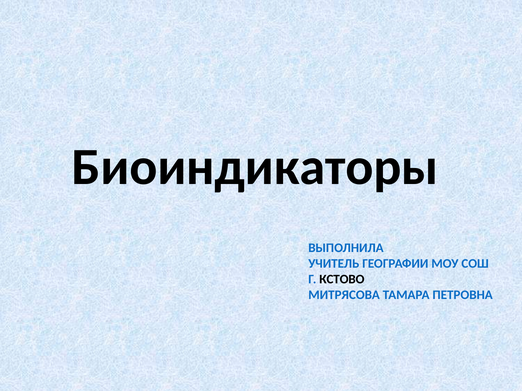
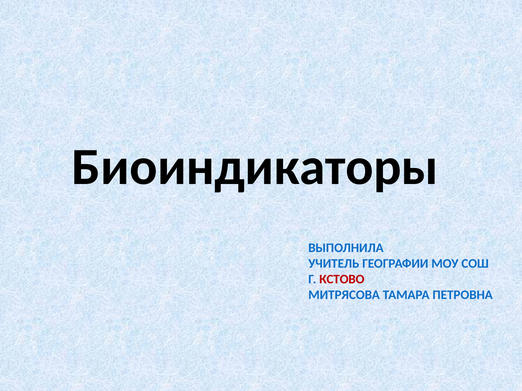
КСТОВО colour: black -> red
